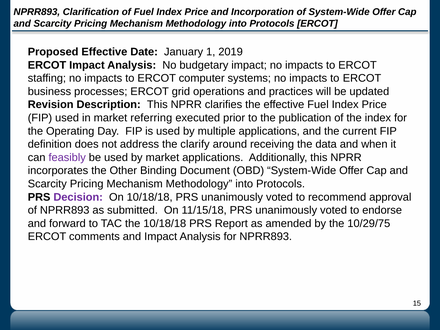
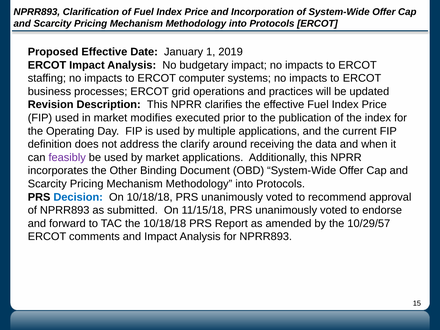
referring: referring -> modifies
Decision colour: purple -> blue
10/29/75: 10/29/75 -> 10/29/57
